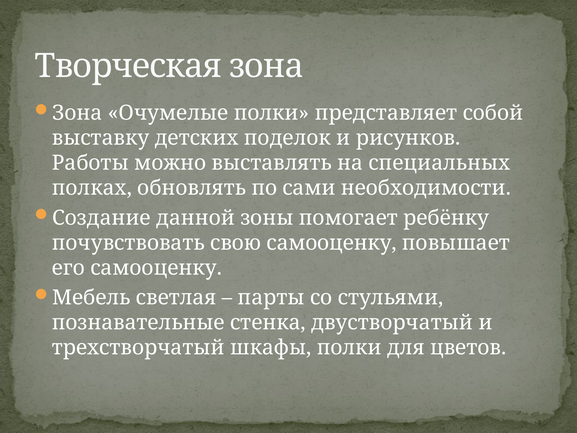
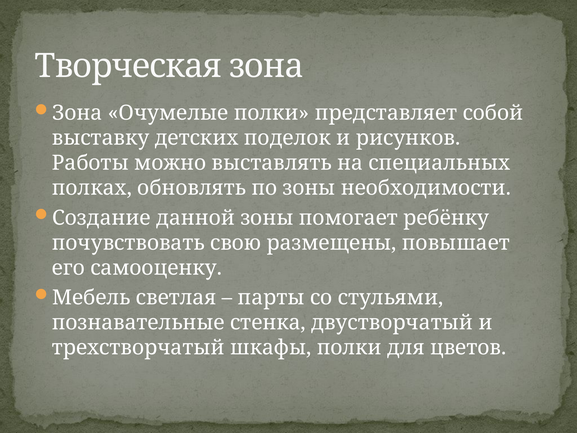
по сами: сами -> зоны
свою самооценку: самооценку -> размещены
